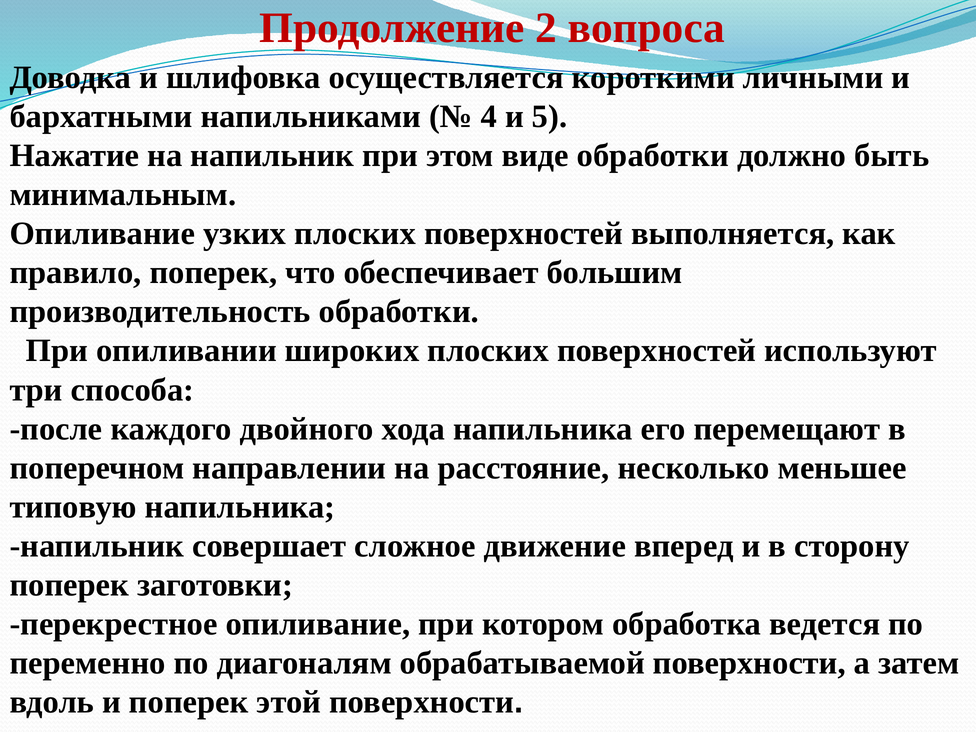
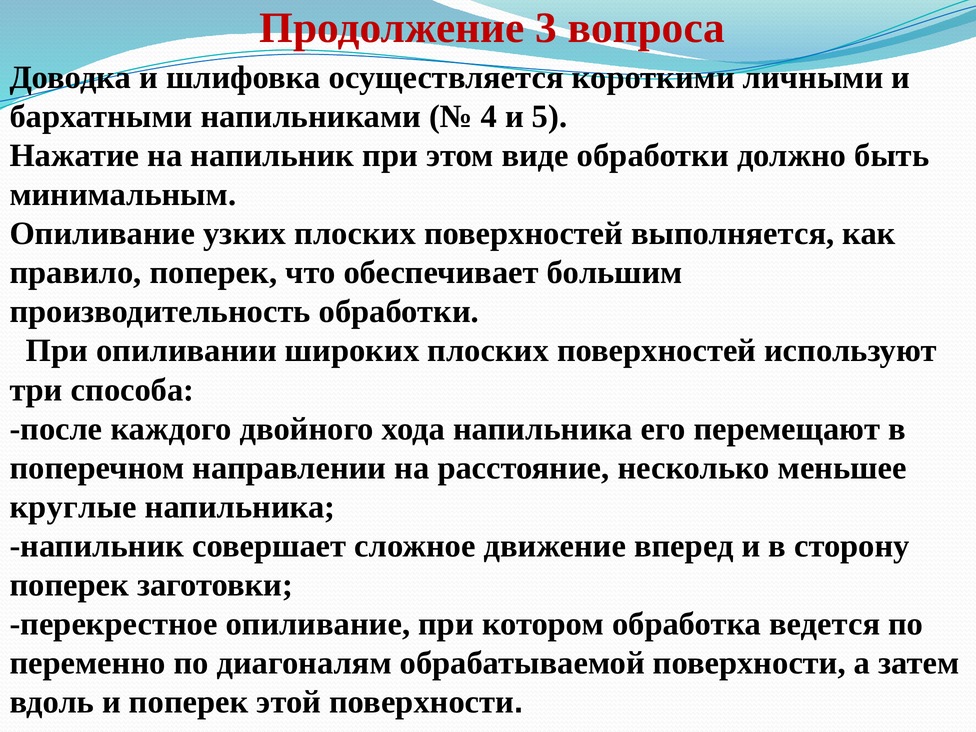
2: 2 -> 3
типовую: типовую -> круглые
